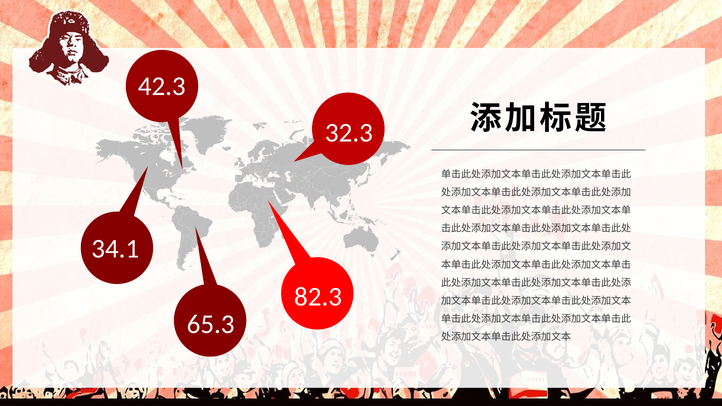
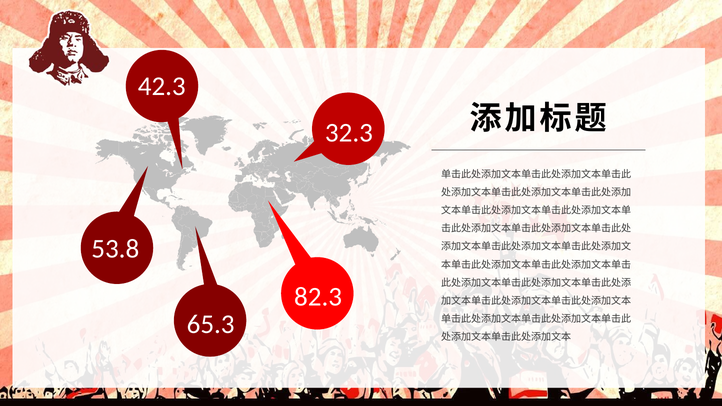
34.1: 34.1 -> 53.8
